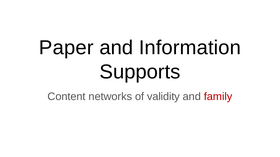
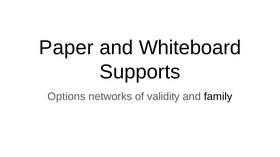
Information: Information -> Whiteboard
Content: Content -> Options
family colour: red -> black
